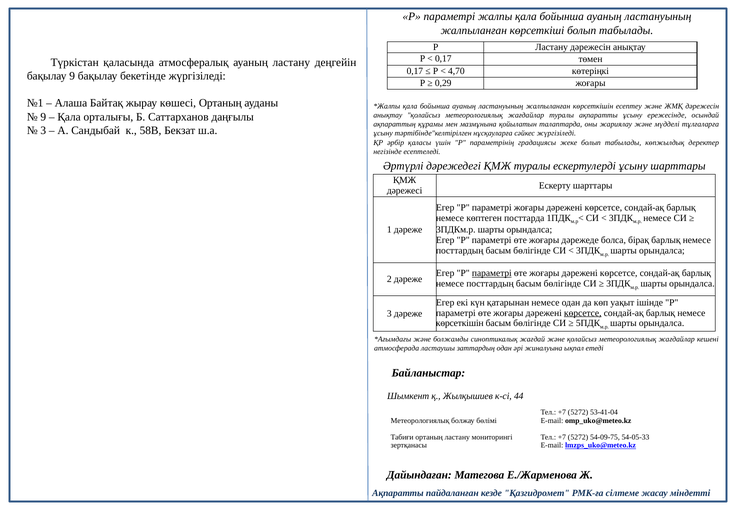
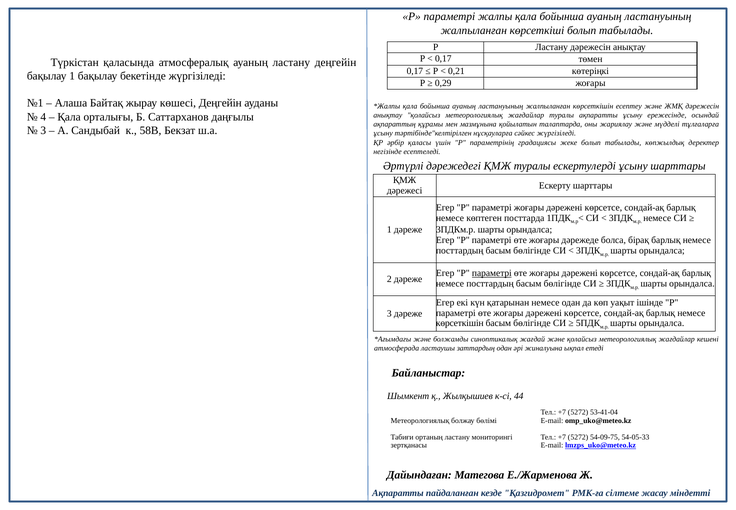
4,70: 4,70 -> 0,21
бақылау 9: 9 -> 1
көшесі Ортаның: Ортаның -> Деңгейін
9 at (43, 117): 9 -> 4
көрсетсе at (583, 313) underline: present -> none
